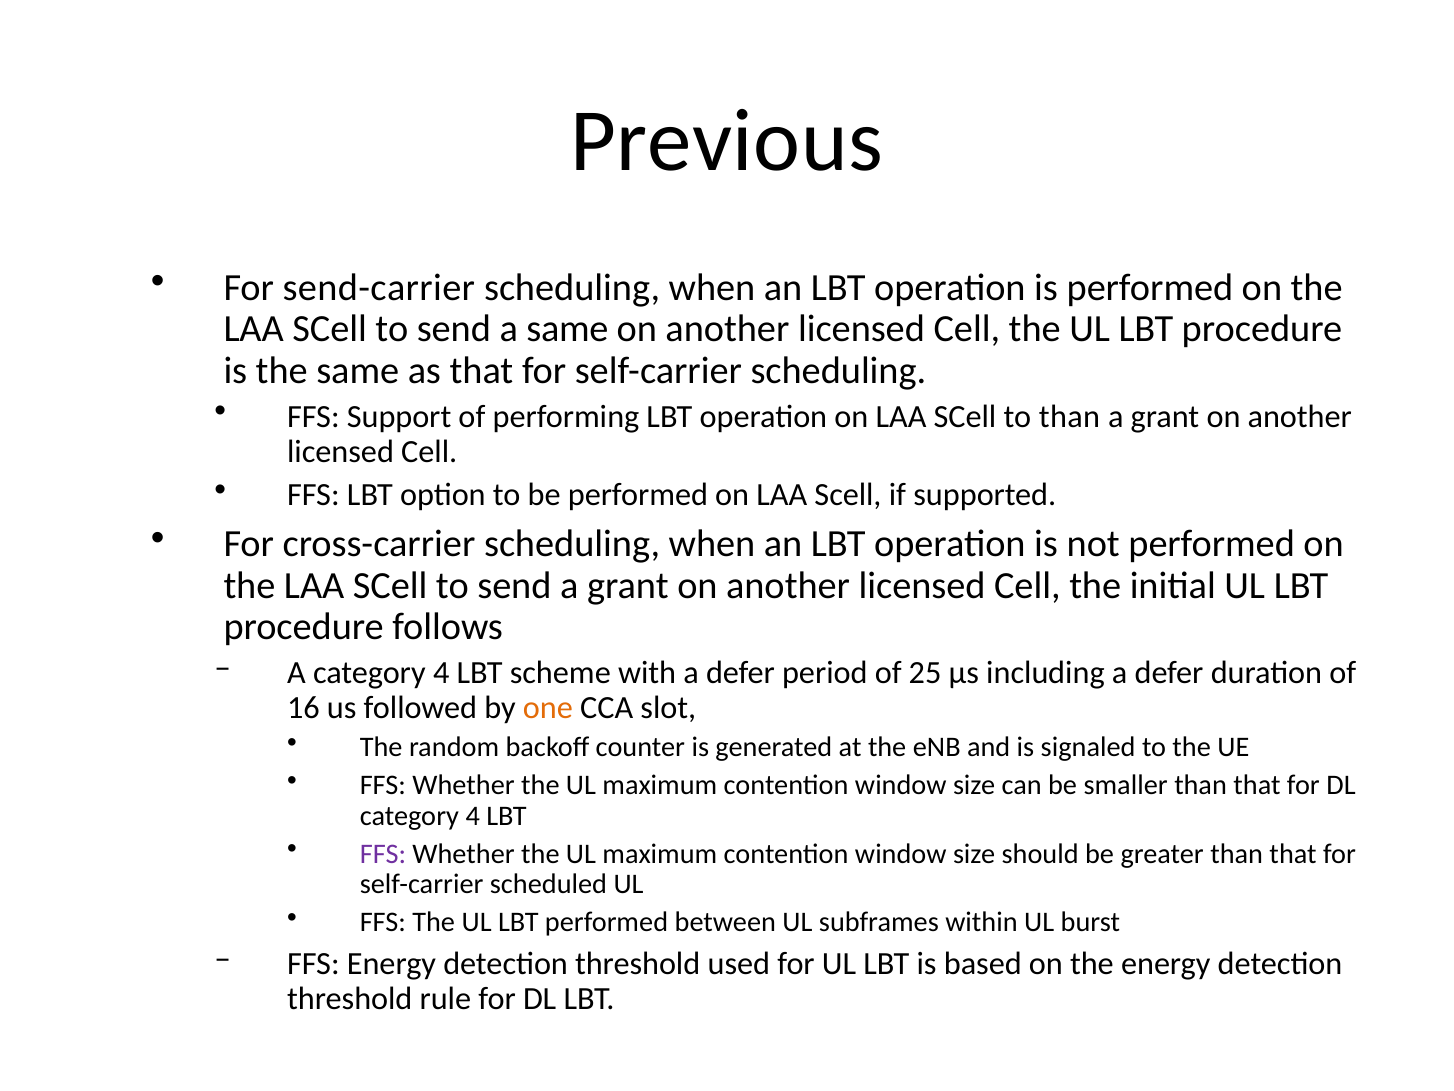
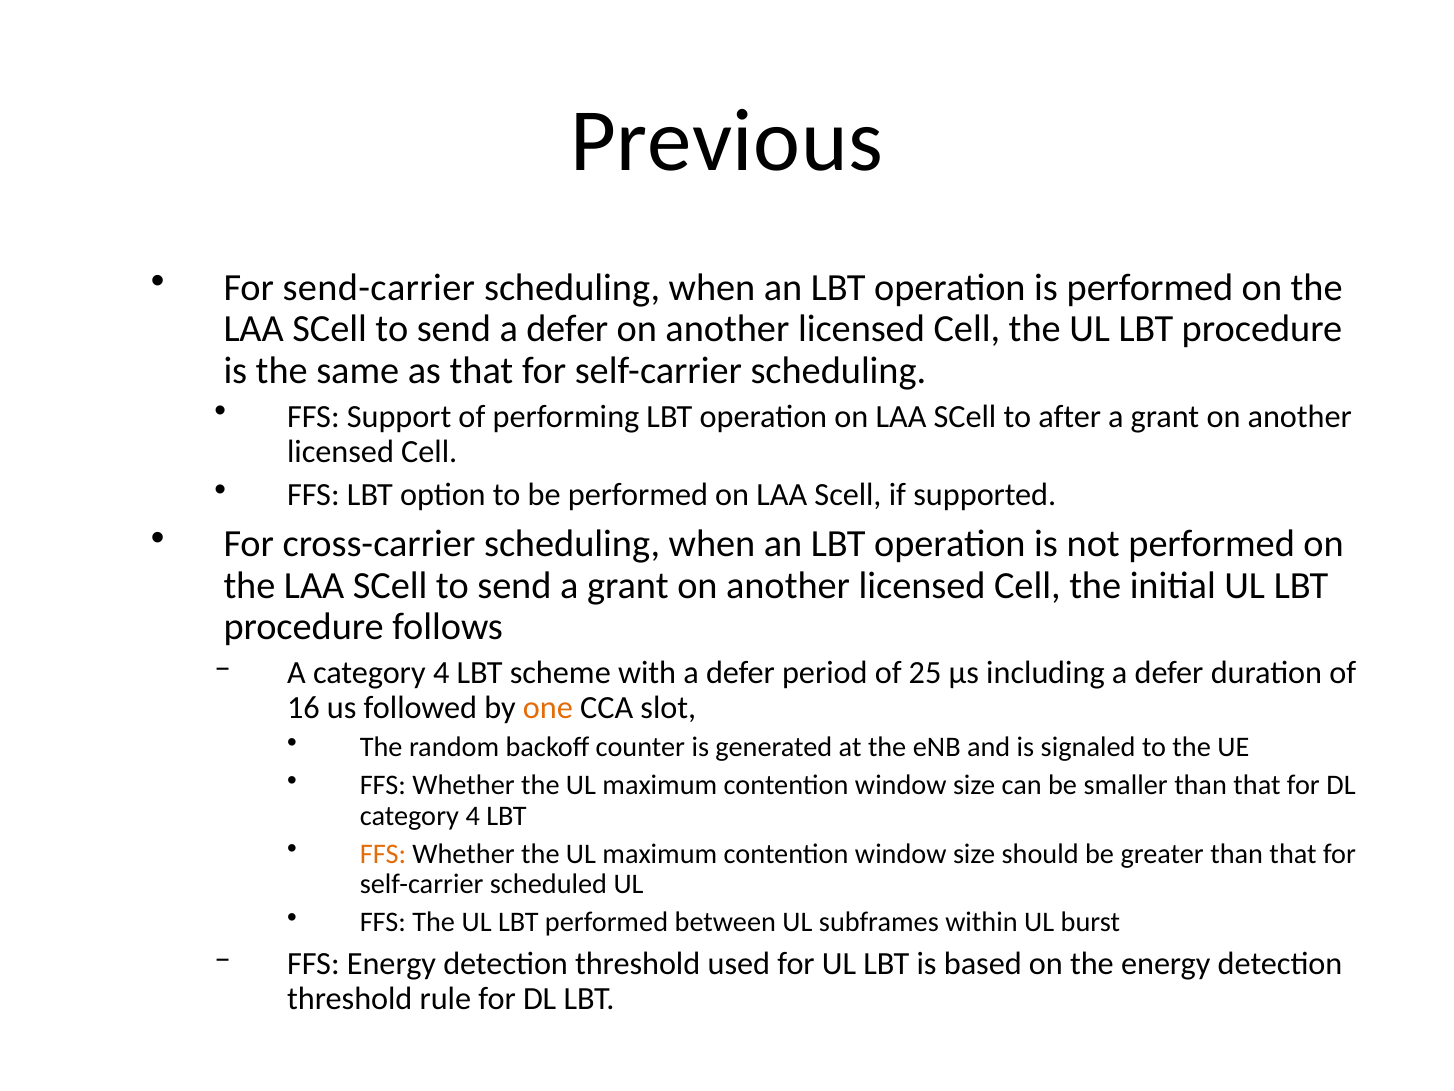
send a same: same -> defer
to than: than -> after
FFS at (383, 853) colour: purple -> orange
